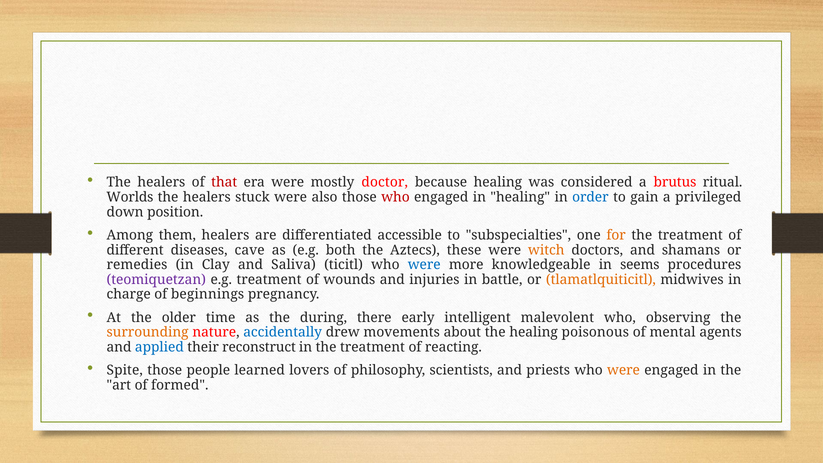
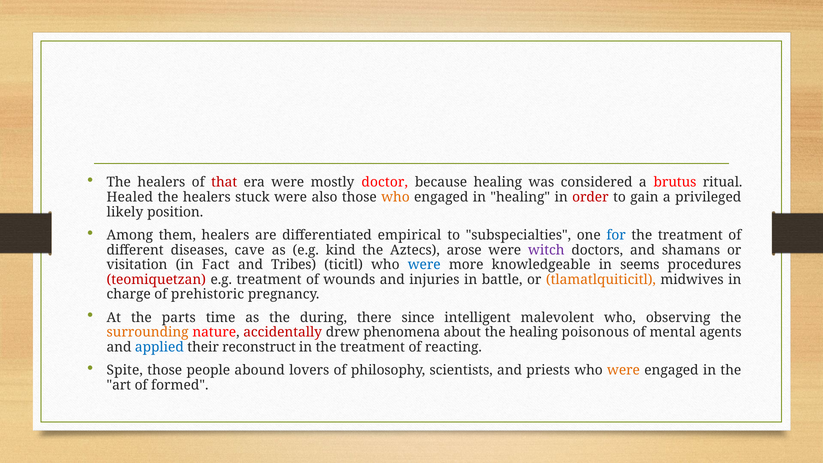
Worlds: Worlds -> Healed
who at (395, 197) colour: red -> orange
order colour: blue -> red
down: down -> likely
accessible: accessible -> empirical
for colour: orange -> blue
both: both -> kind
these: these -> arose
witch colour: orange -> purple
remedies: remedies -> visitation
Clay: Clay -> Fact
Saliva: Saliva -> Tribes
teomiquetzan colour: purple -> red
beginnings: beginnings -> prehistoric
older: older -> parts
early: early -> since
accidentally colour: blue -> red
movements: movements -> phenomena
learned: learned -> abound
